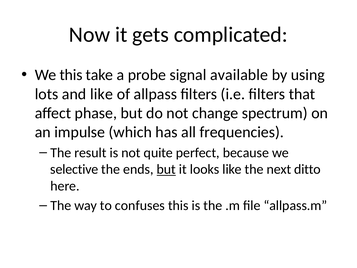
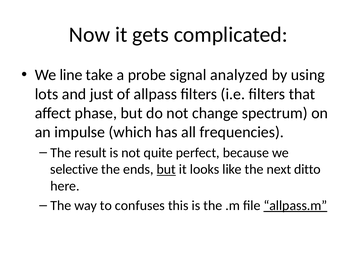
We this: this -> line
available: available -> analyzed
and like: like -> just
allpass.m underline: none -> present
